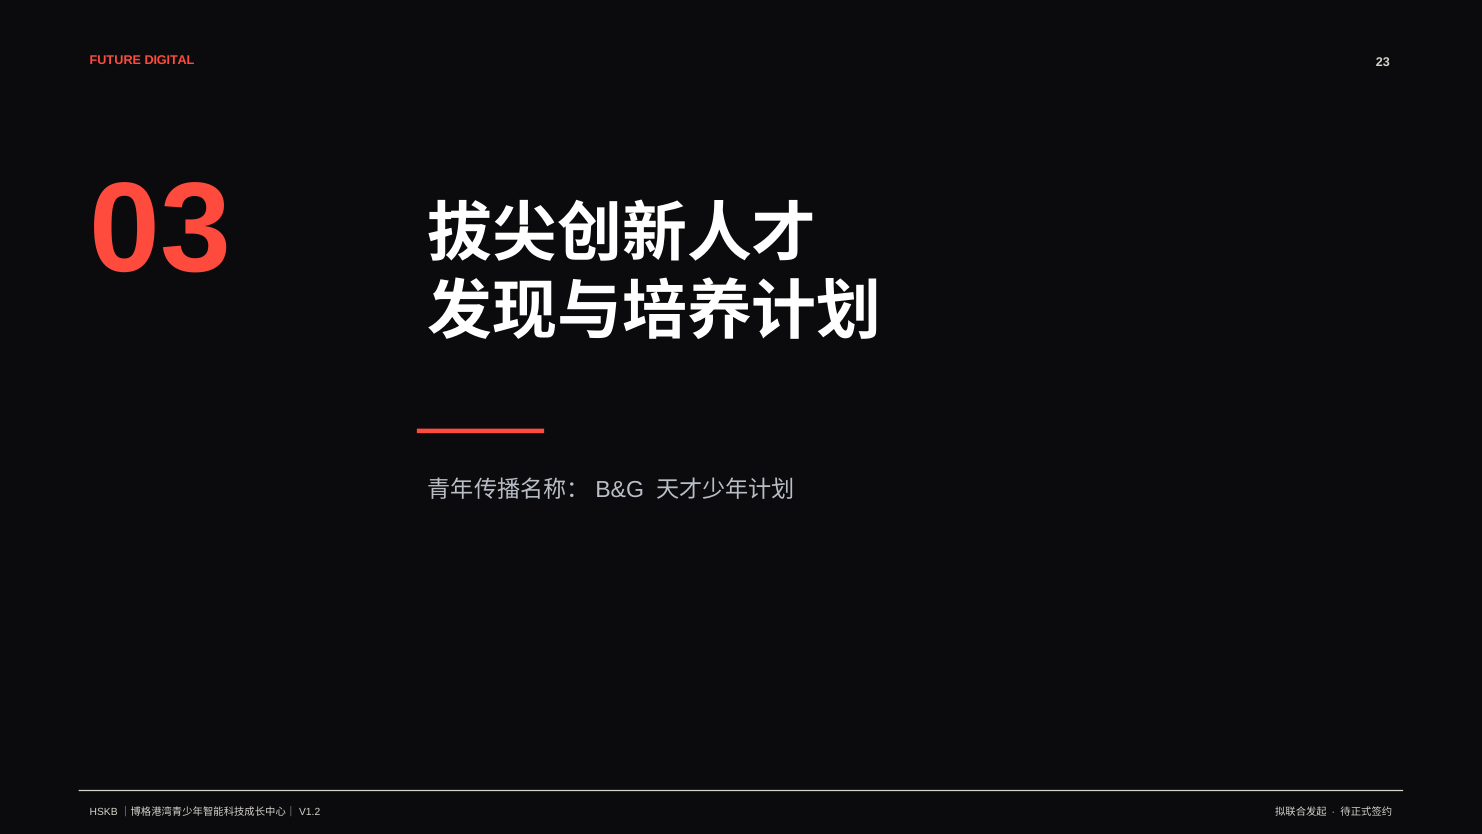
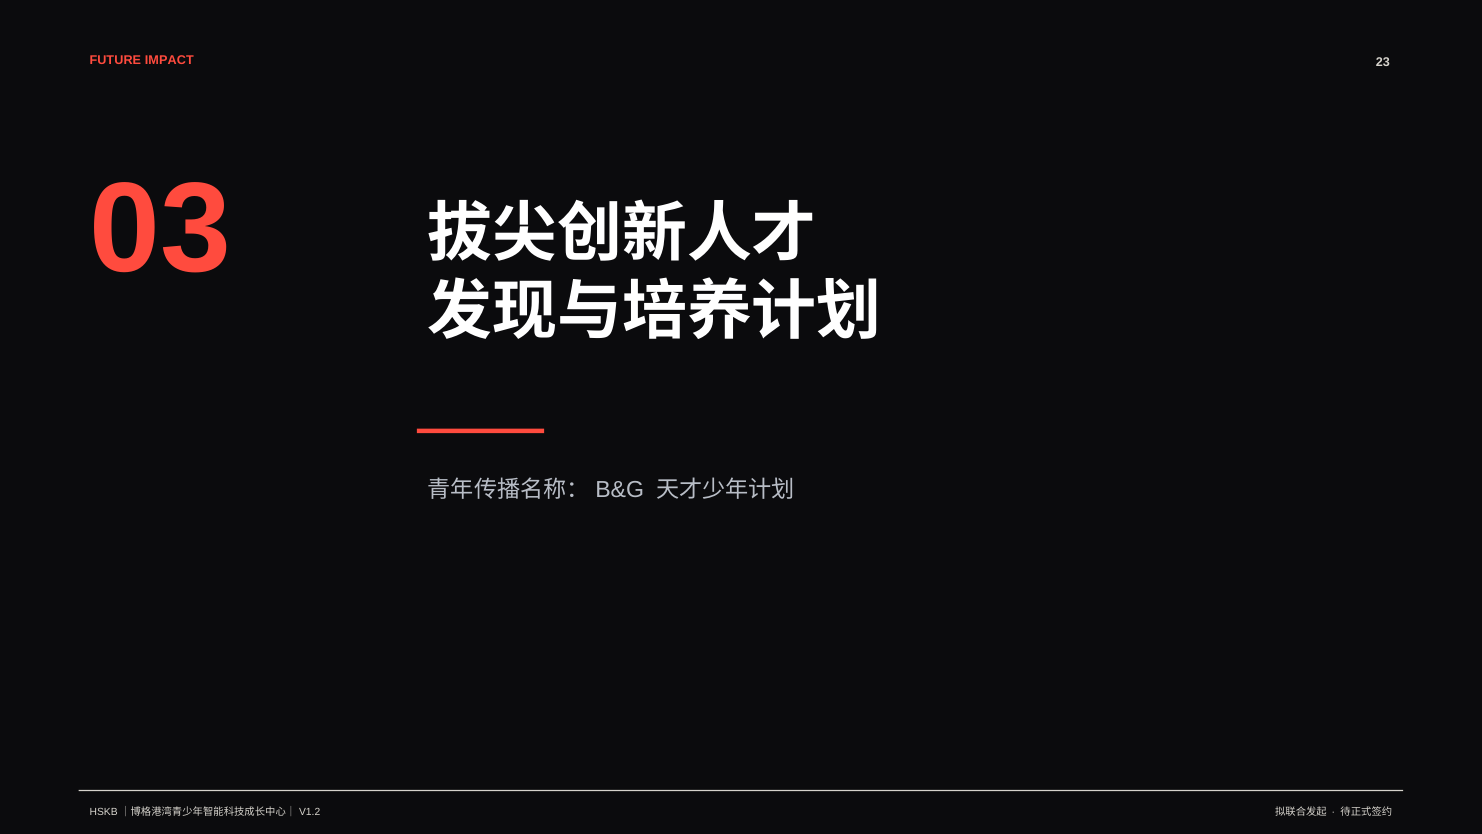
DIGITAL: DIGITAL -> IMPACT
